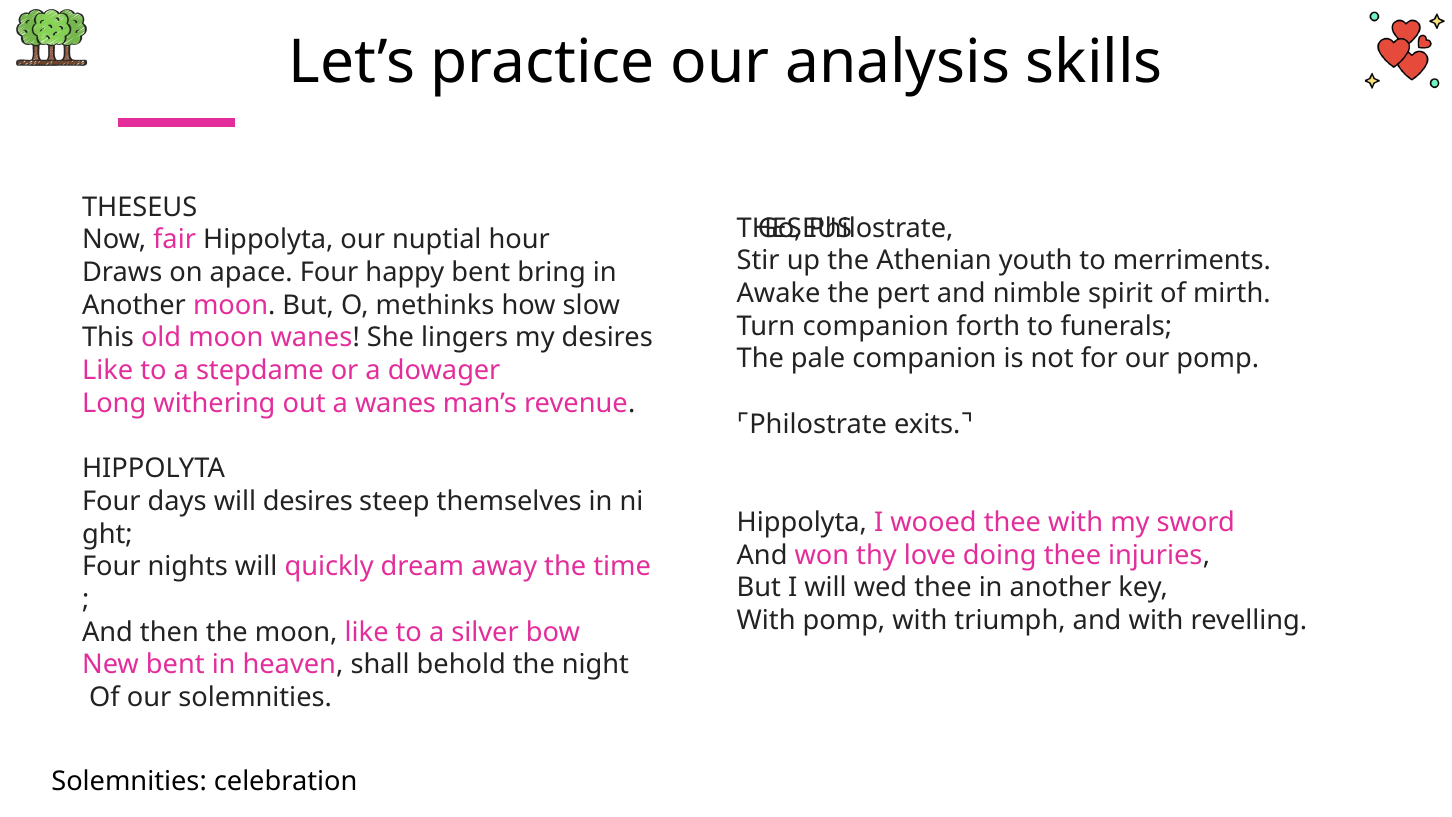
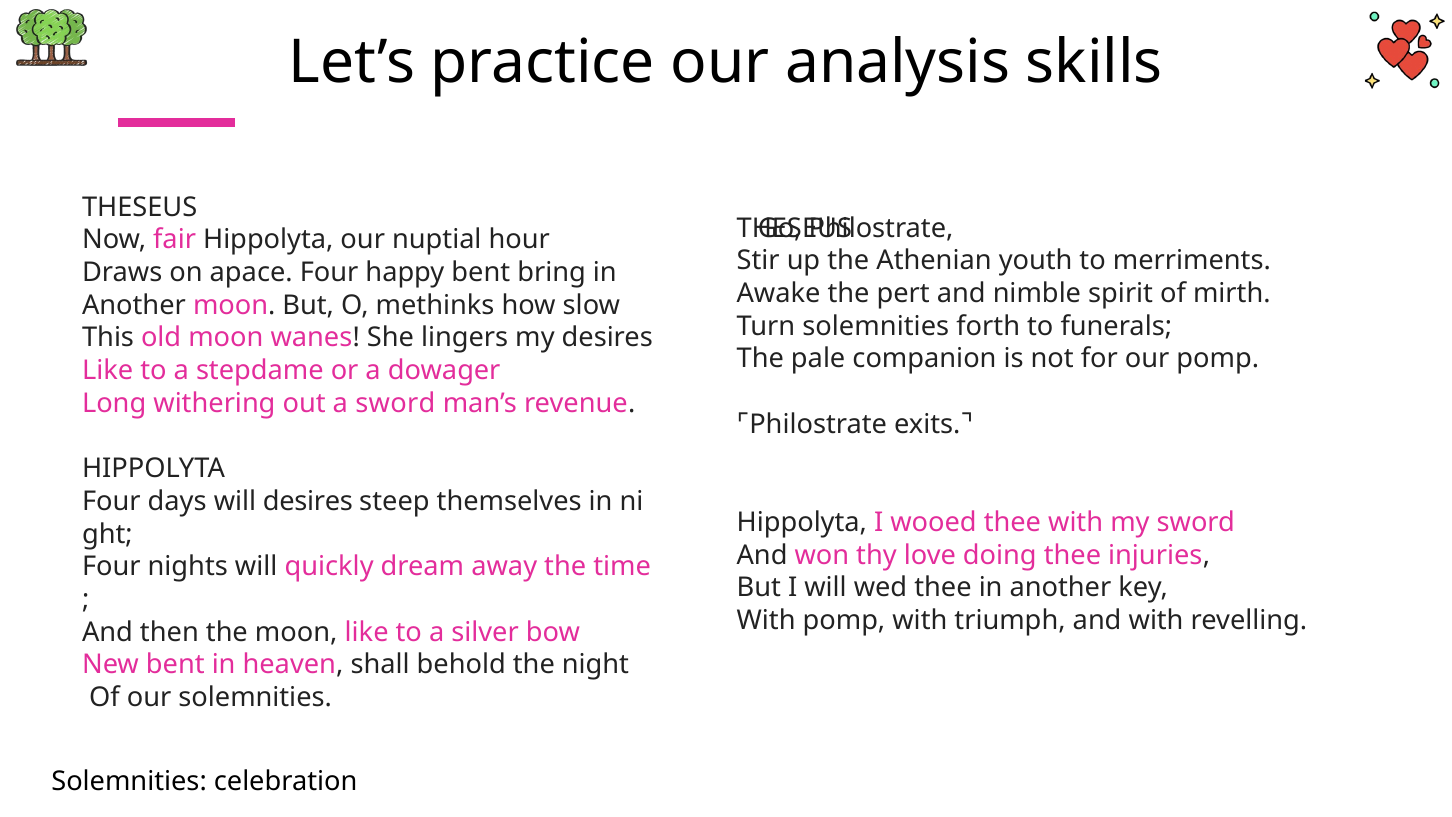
Turn companion: companion -> solemnities
a wanes: wanes -> sword
